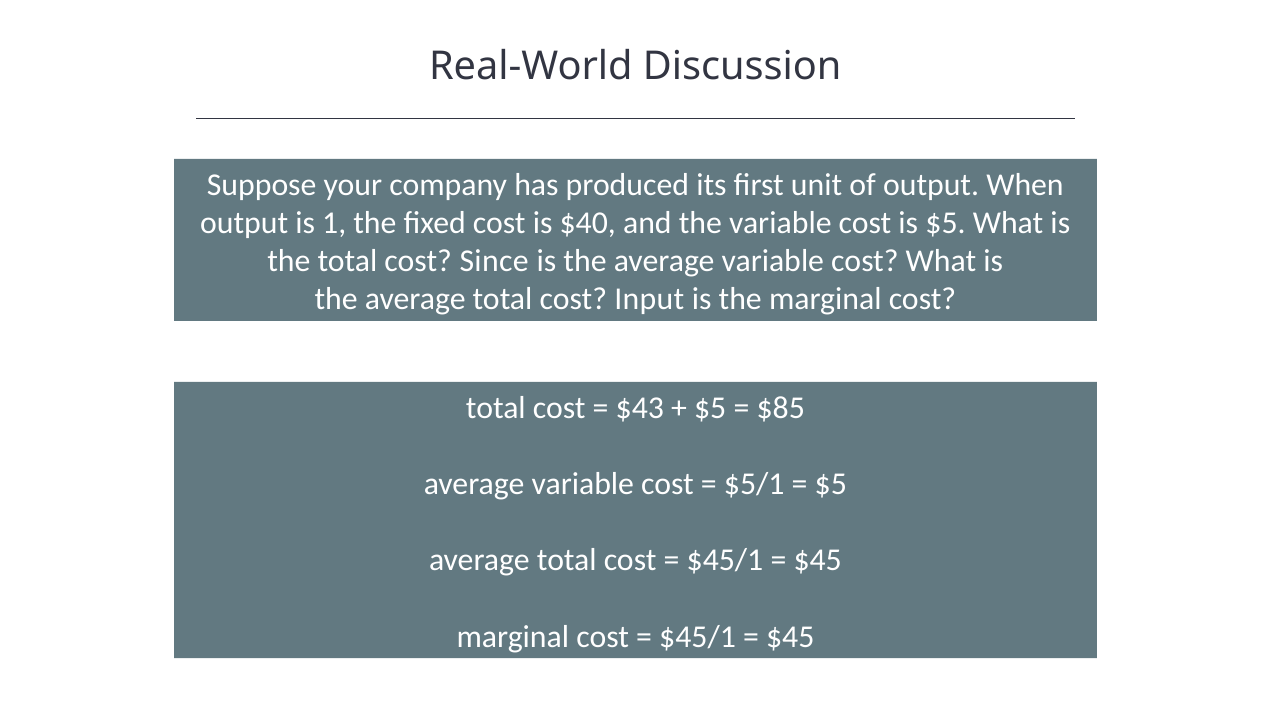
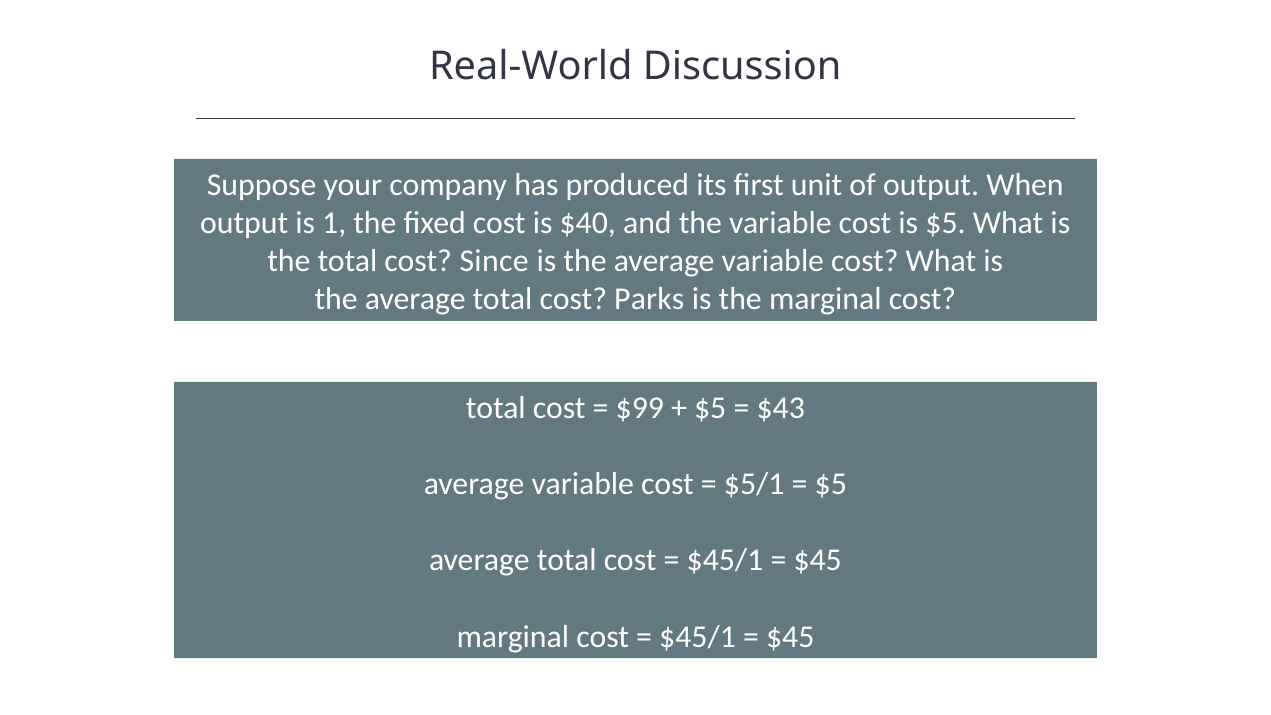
Input: Input -> Parks
$43: $43 -> $99
$85: $85 -> $43
